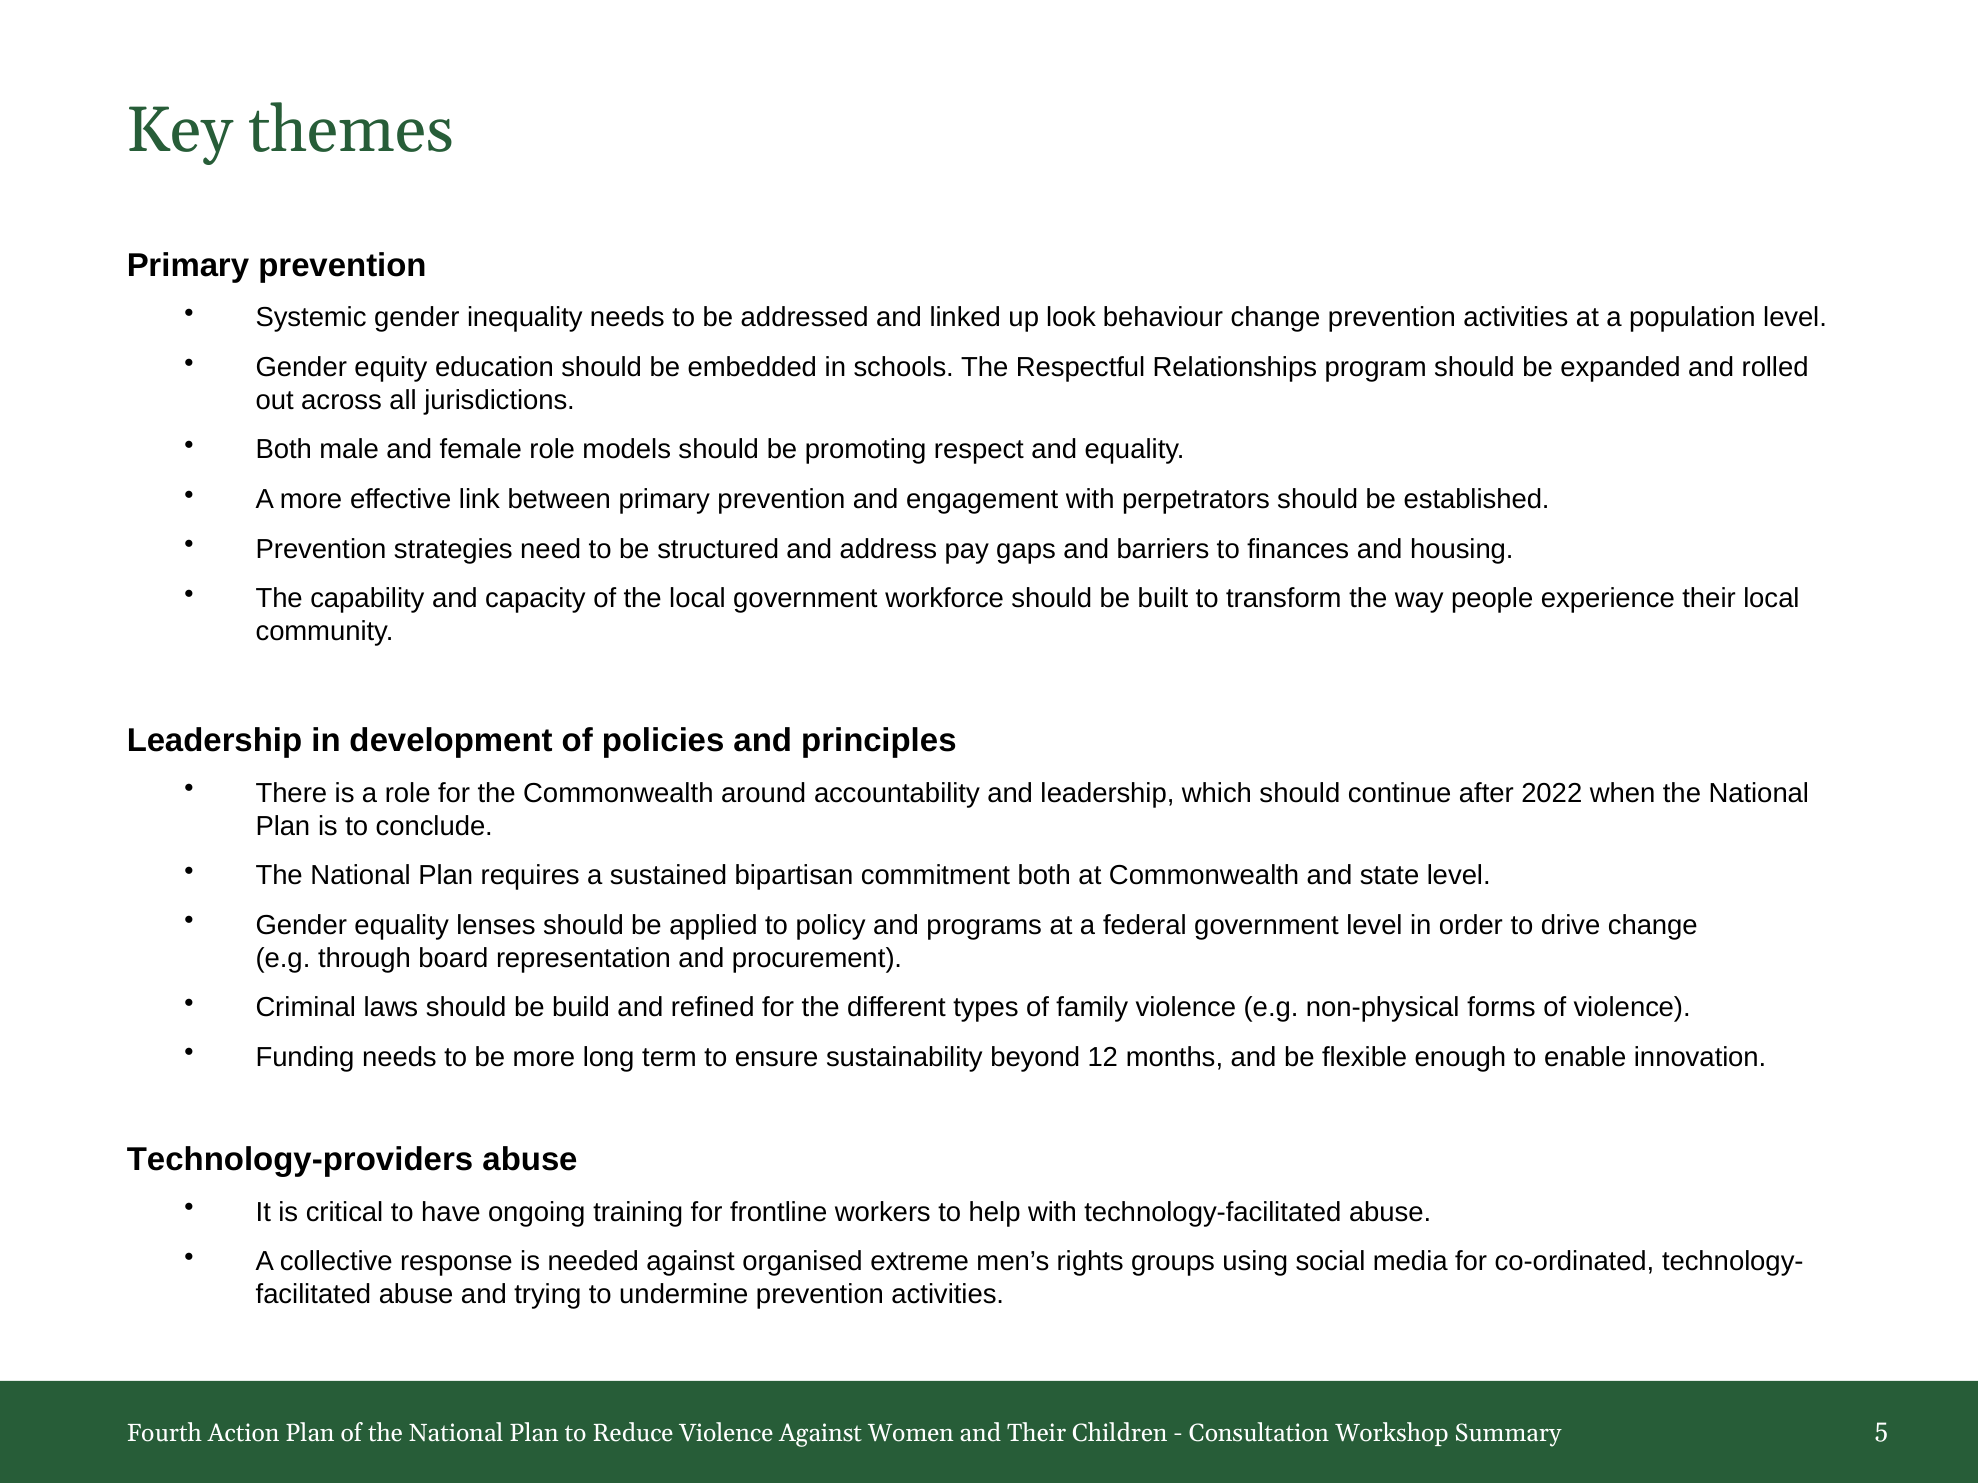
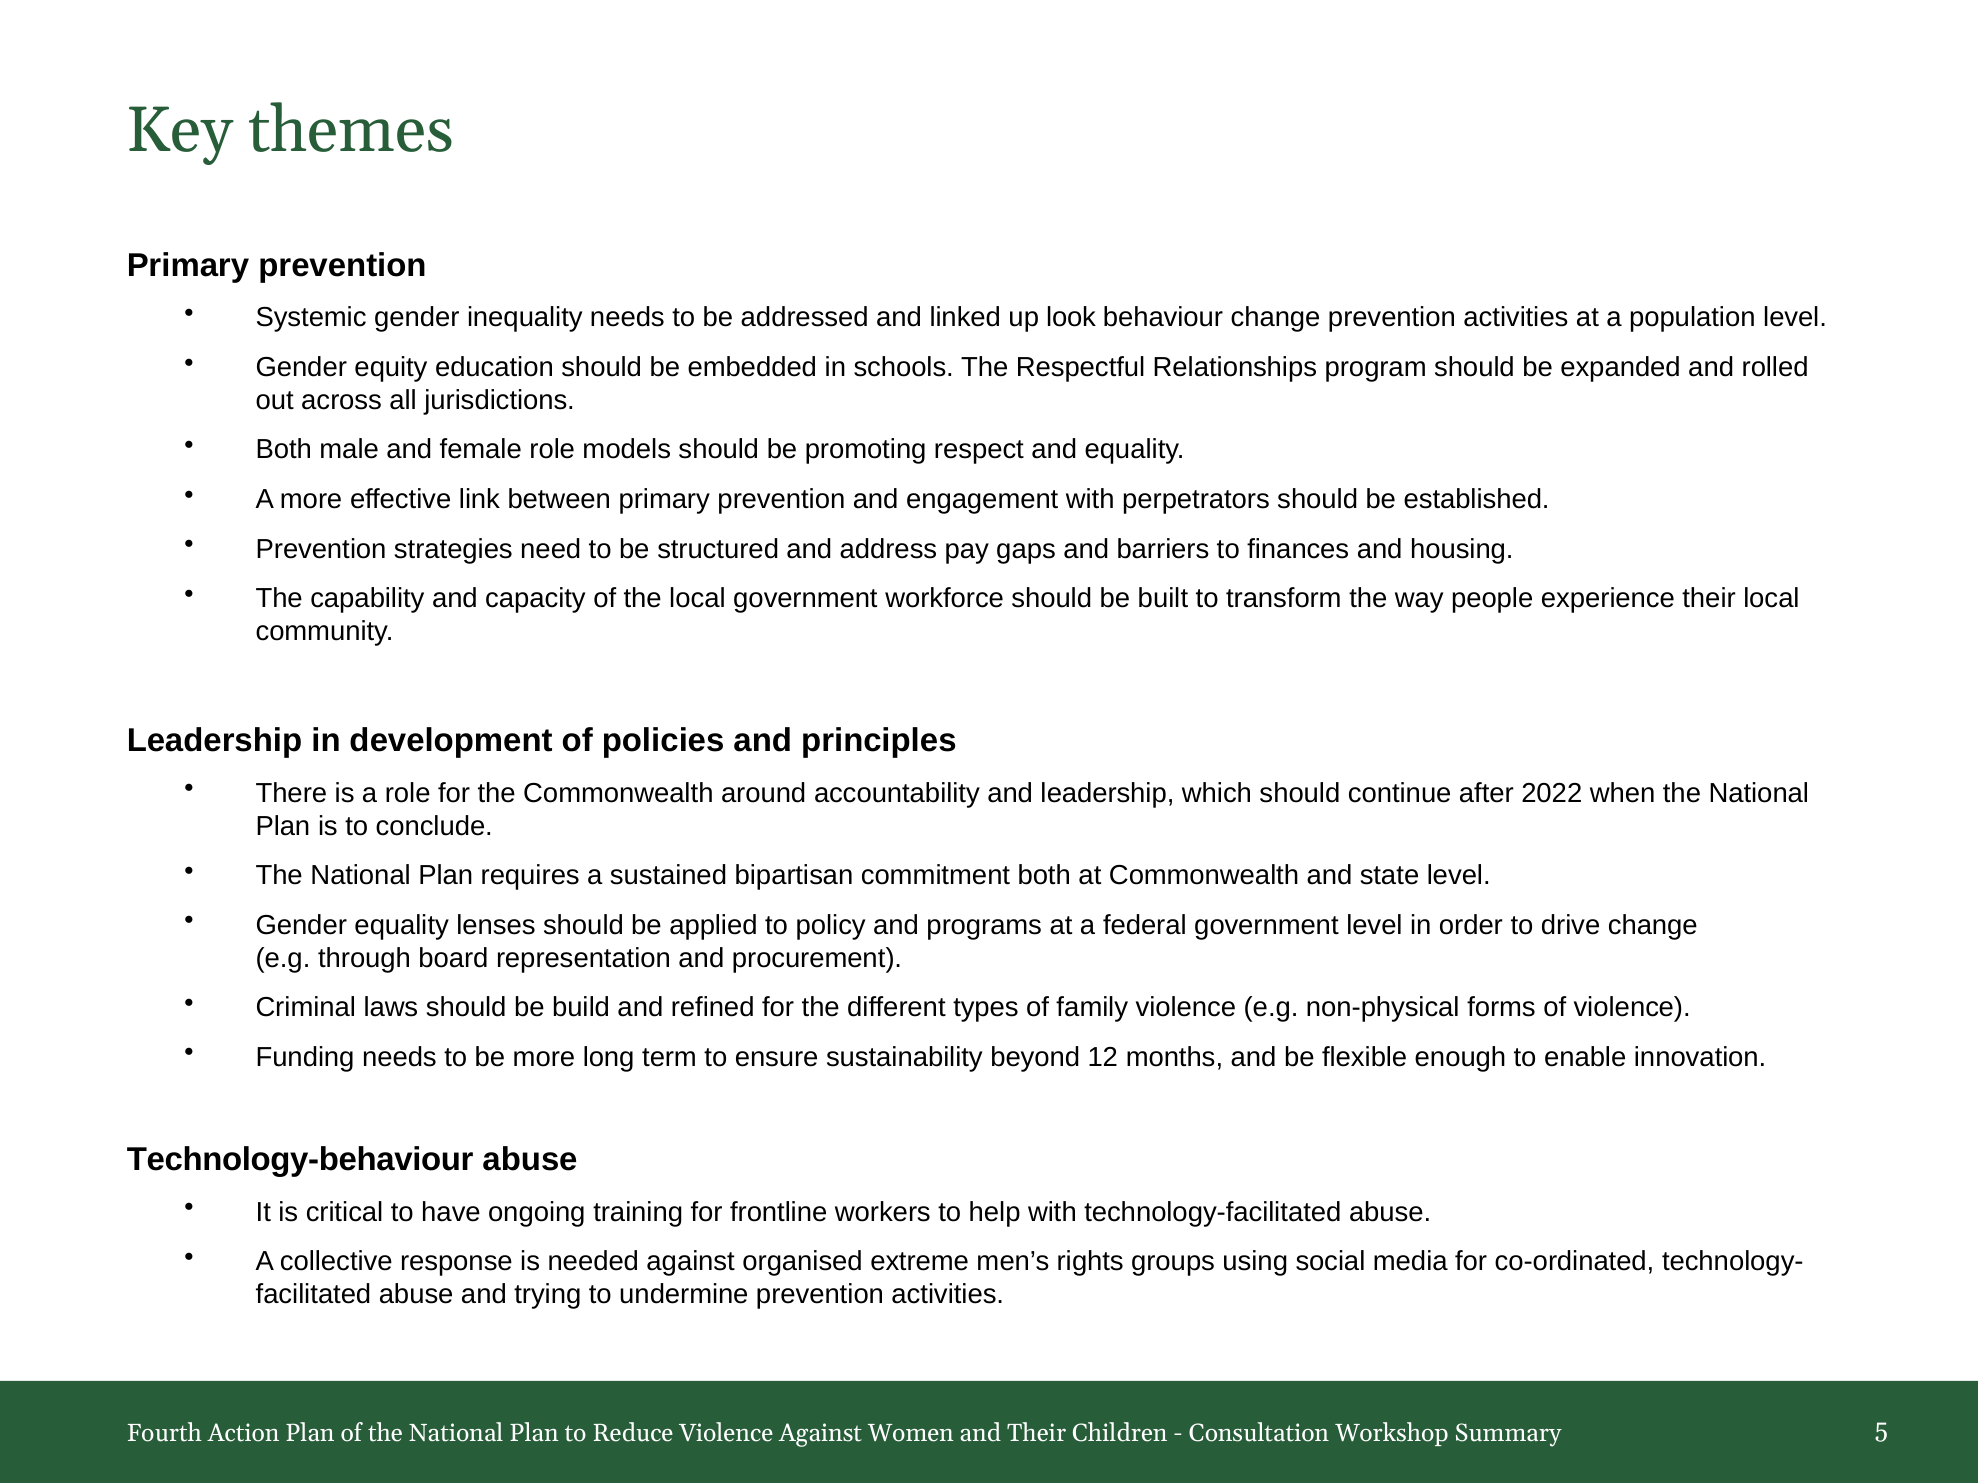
Technology-providers: Technology-providers -> Technology-behaviour
